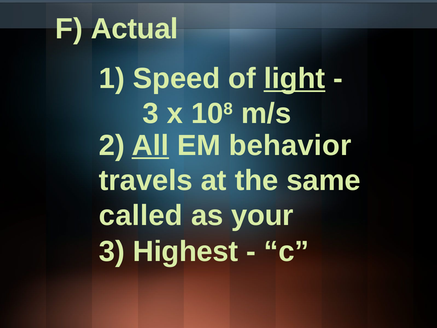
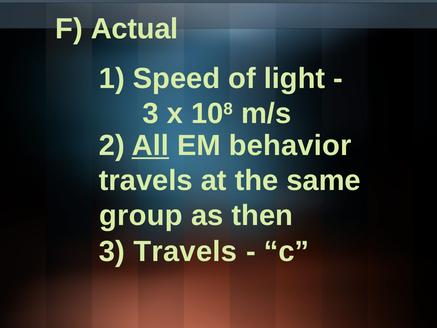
light underline: present -> none
called: called -> group
your: your -> then
3 Highest: Highest -> Travels
